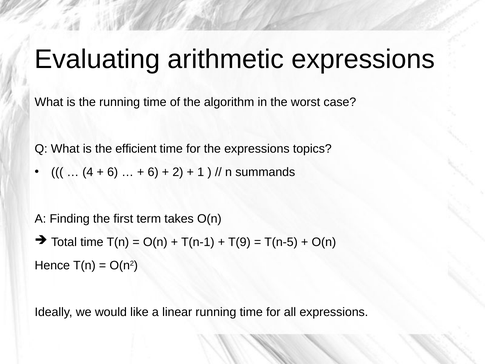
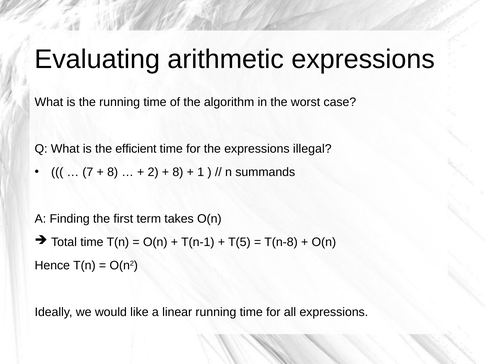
topics: topics -> illegal
4: 4 -> 7
6 at (113, 172): 6 -> 8
6 at (153, 172): 6 -> 2
2 at (178, 172): 2 -> 8
T(9: T(9 -> T(5
T(n-5: T(n-5 -> T(n-8
